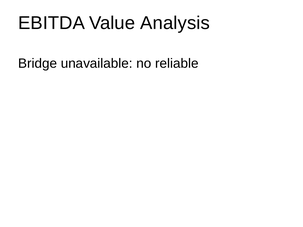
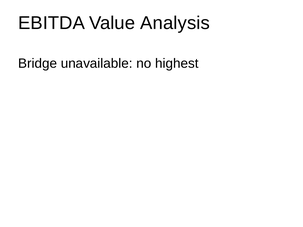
reliable: reliable -> highest
